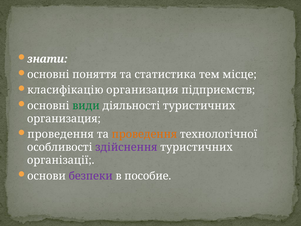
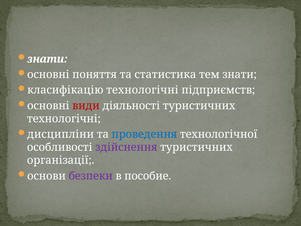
тем місце: місце -> знати
класифікацію организация: организация -> технологічні
види colour: green -> red
организация at (64, 119): организация -> технологічні
проведення at (61, 134): проведення -> дисципліни
проведення at (144, 134) colour: orange -> blue
